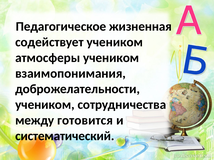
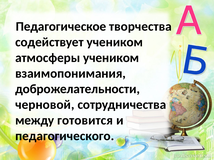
жизненная: жизненная -> творчества
учеником at (45, 105): учеником -> черновой
систематический: систематический -> педагогического
